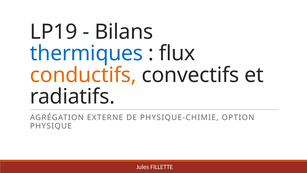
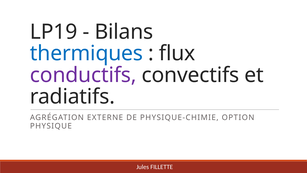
conductifs colour: orange -> purple
